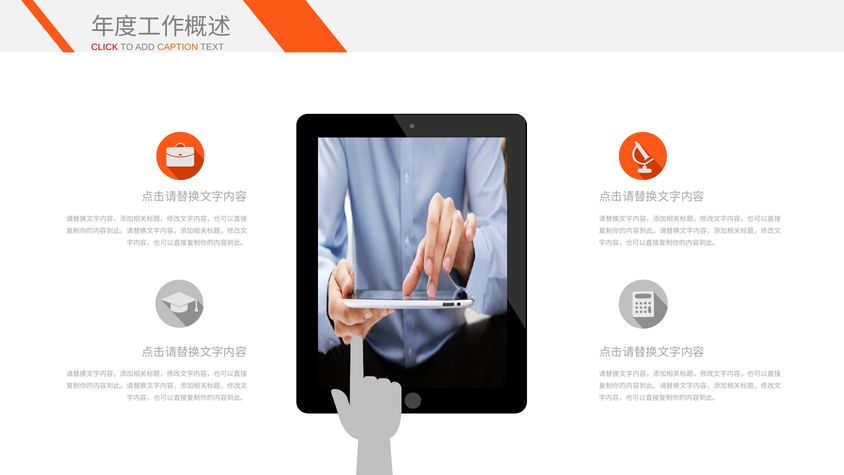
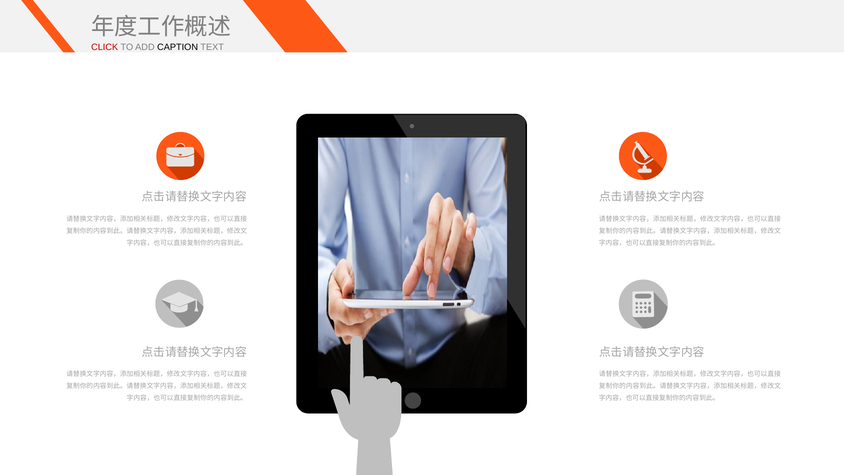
CAPTION colour: orange -> black
